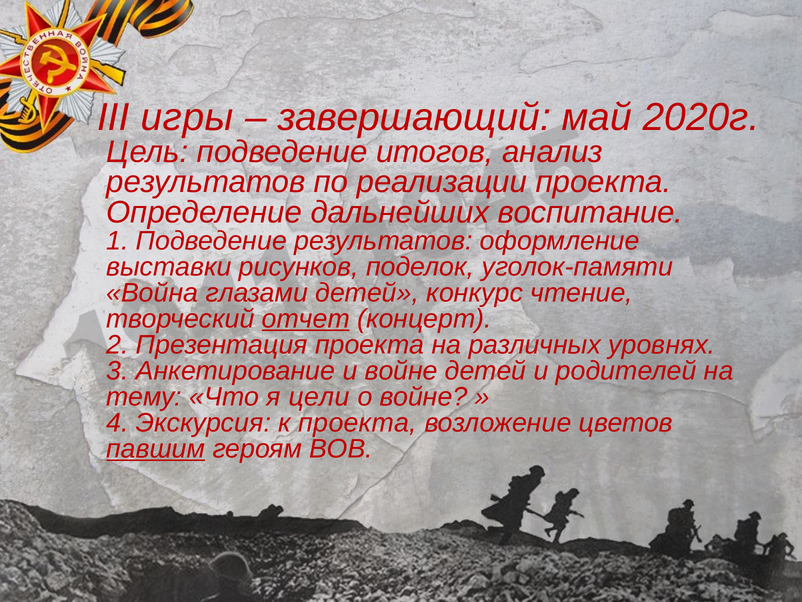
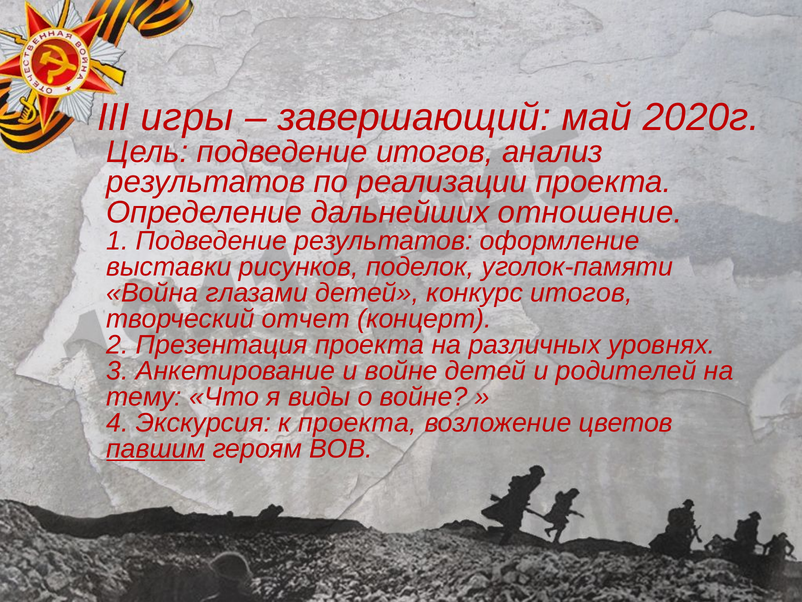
воспитание: воспитание -> отношение
конкурс чтение: чтение -> итогов
отчет underline: present -> none
цели: цели -> виды
